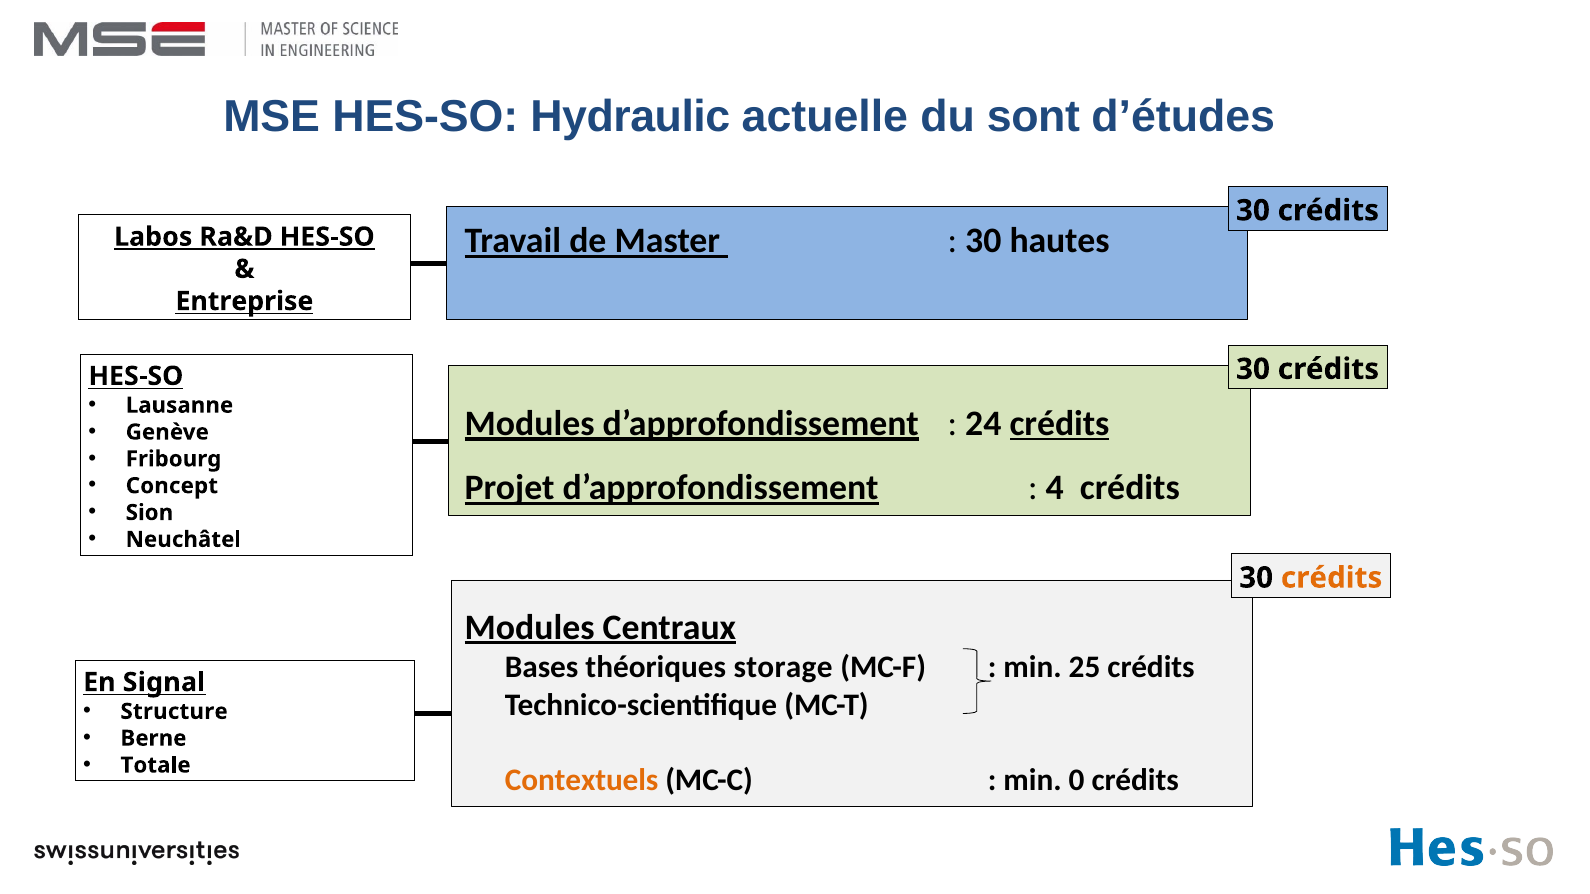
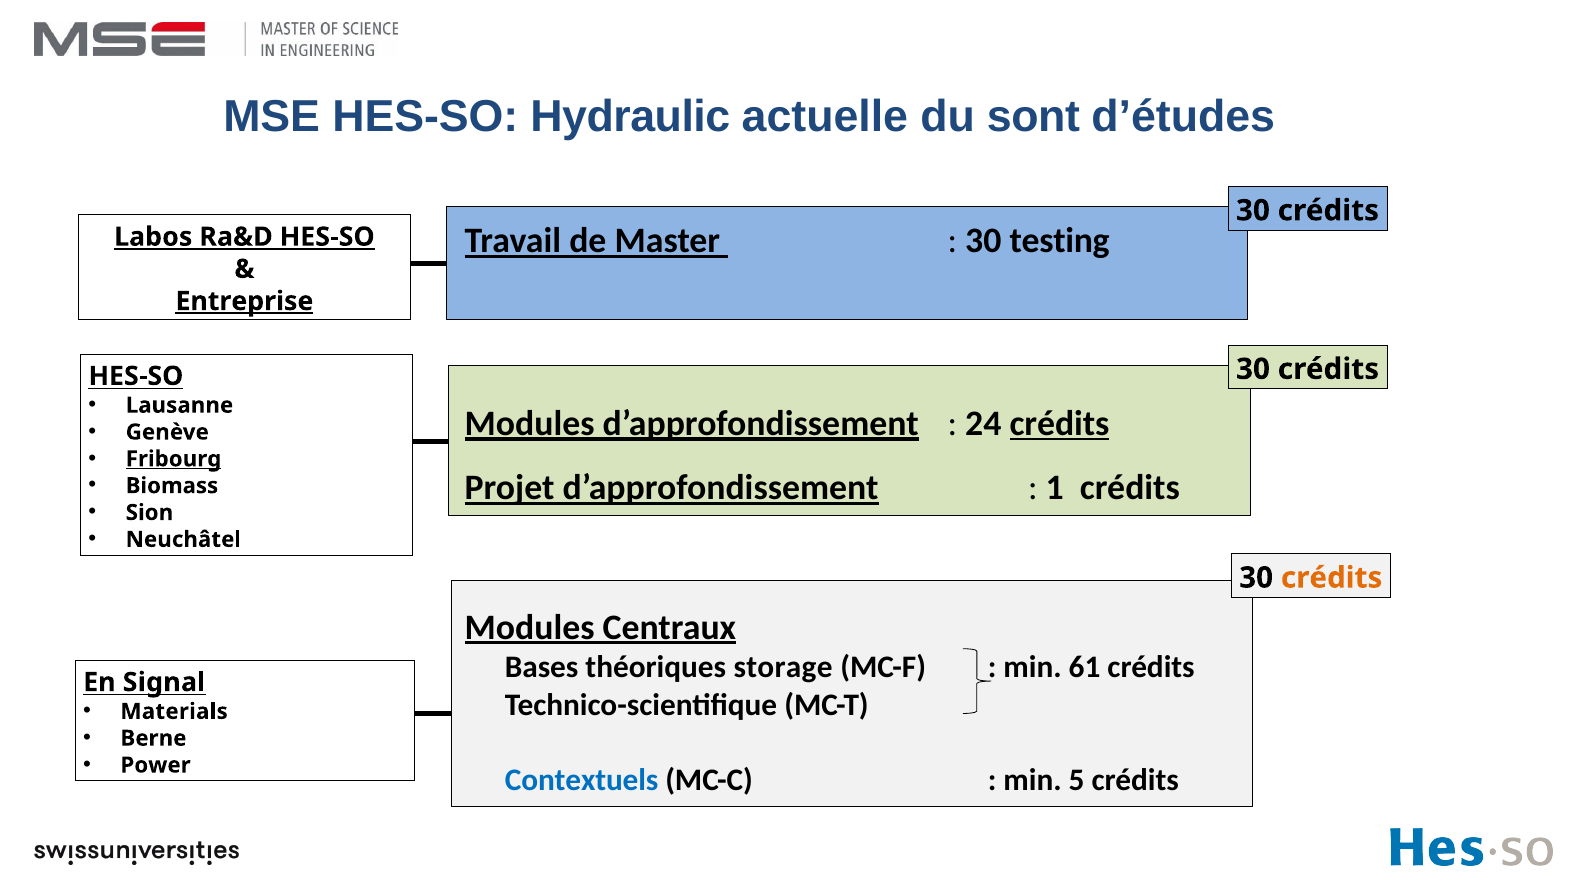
hautes: hautes -> testing
Entreprise underline: none -> present
Fribourg underline: none -> present
4: 4 -> 1
Concept: Concept -> Biomass
25: 25 -> 61
Structure: Structure -> Materials
Totale: Totale -> Power
Contextuels colour: orange -> blue
0: 0 -> 5
